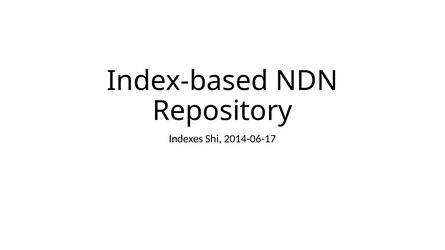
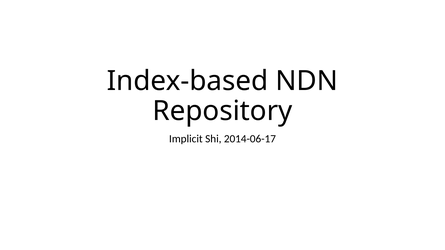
Indexes: Indexes -> Implicit
